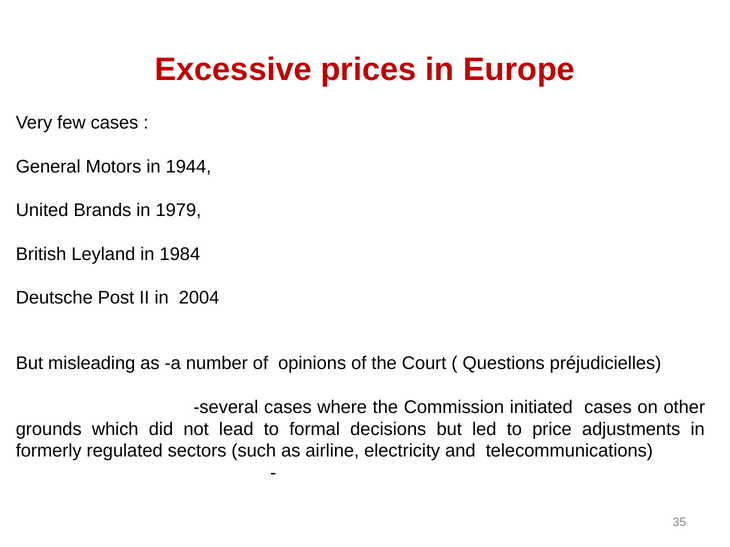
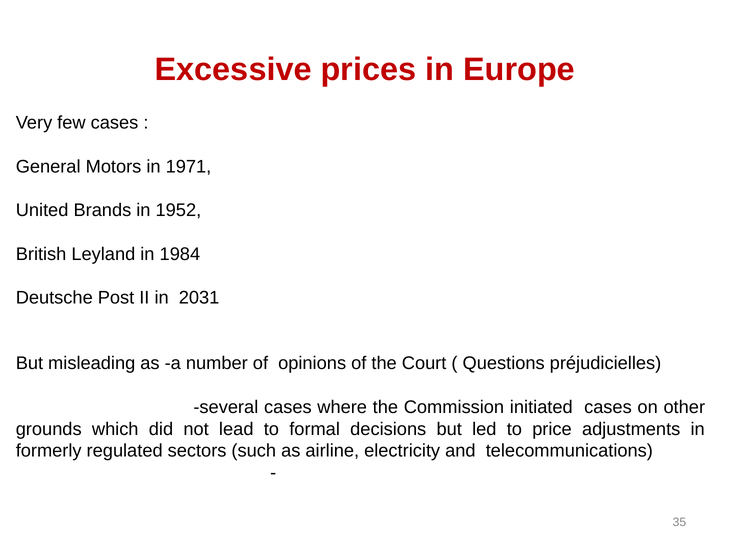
1944: 1944 -> 1971
1979: 1979 -> 1952
2004: 2004 -> 2031
